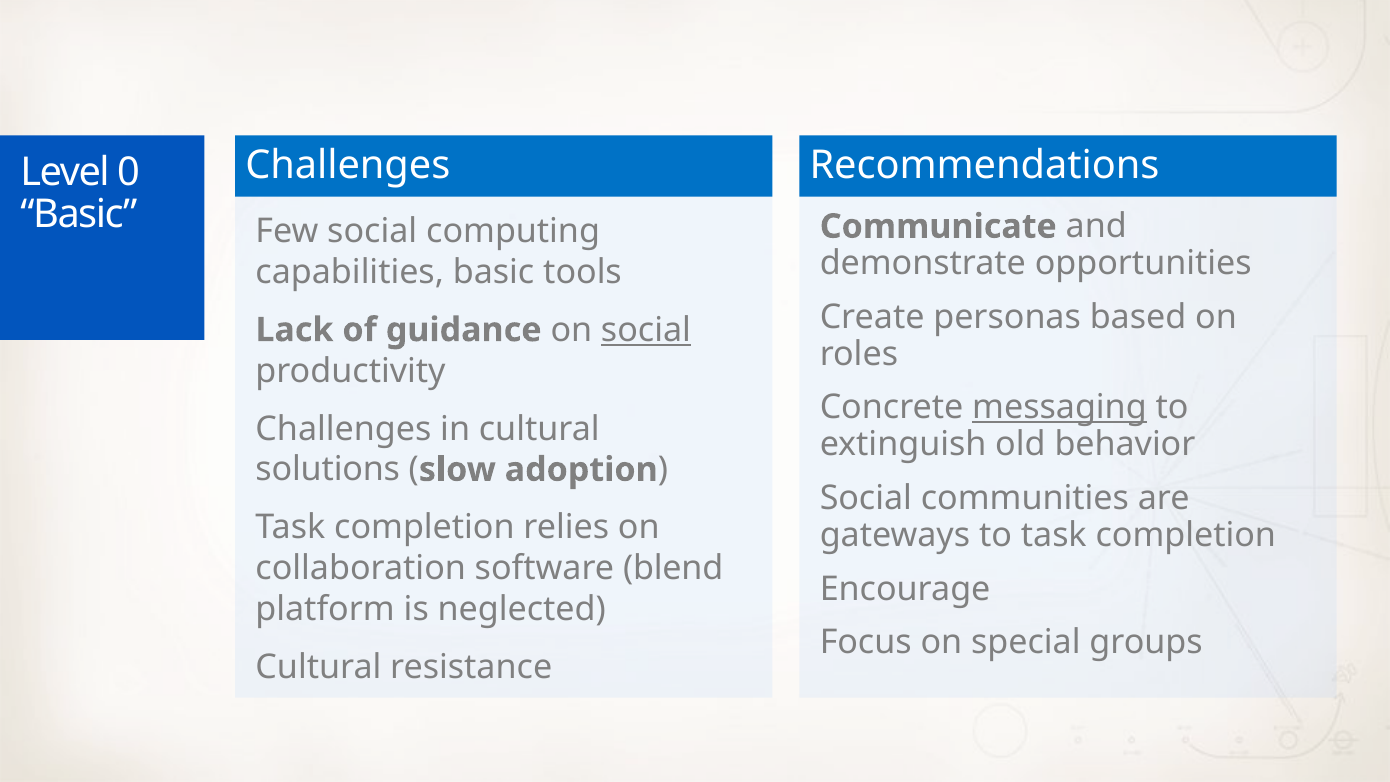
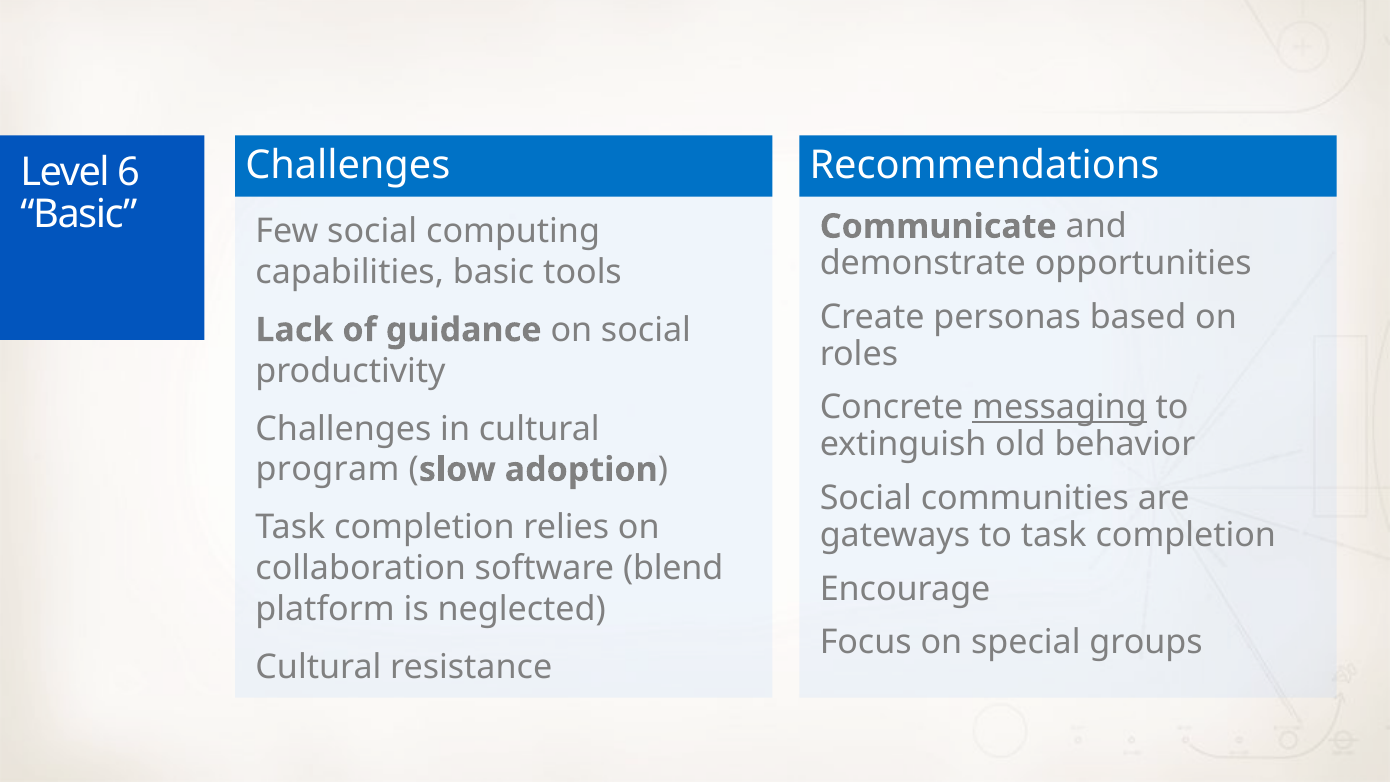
0: 0 -> 6
social at (646, 330) underline: present -> none
solutions: solutions -> program
